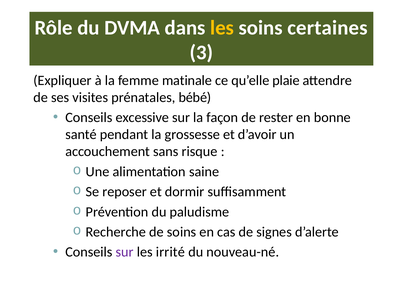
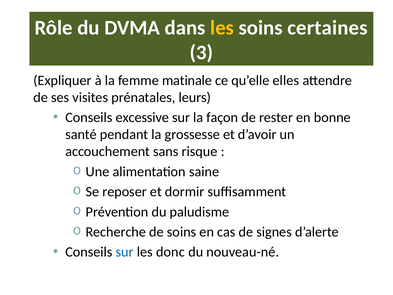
plaie: plaie -> elles
bébé: bébé -> leurs
sur at (125, 252) colour: purple -> blue
irrité: irrité -> donc
